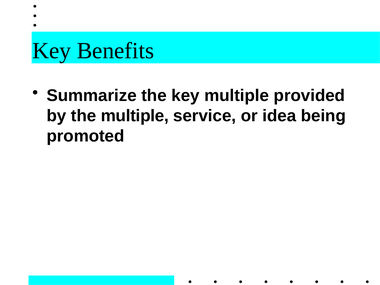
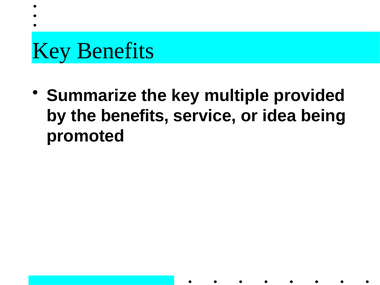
the multiple: multiple -> benefits
